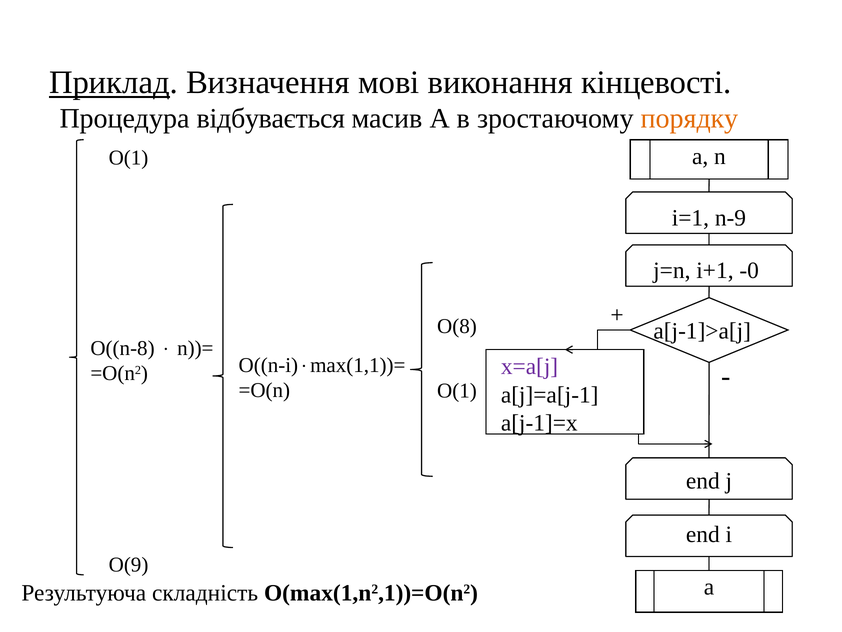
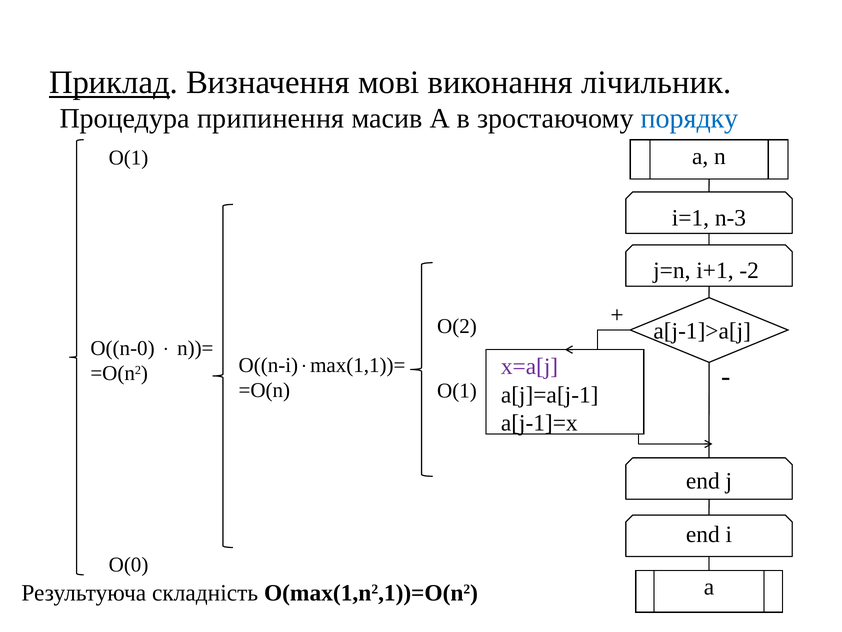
кінцевості: кінцевості -> лічильник
відбувається: відбувається -> припинення
порядку colour: orange -> blue
n-9: n-9 -> n-3
-0: -0 -> -2
O(8: O(8 -> O(2
O((n-8: O((n-8 -> O((n-0
O(9: O(9 -> O(0
